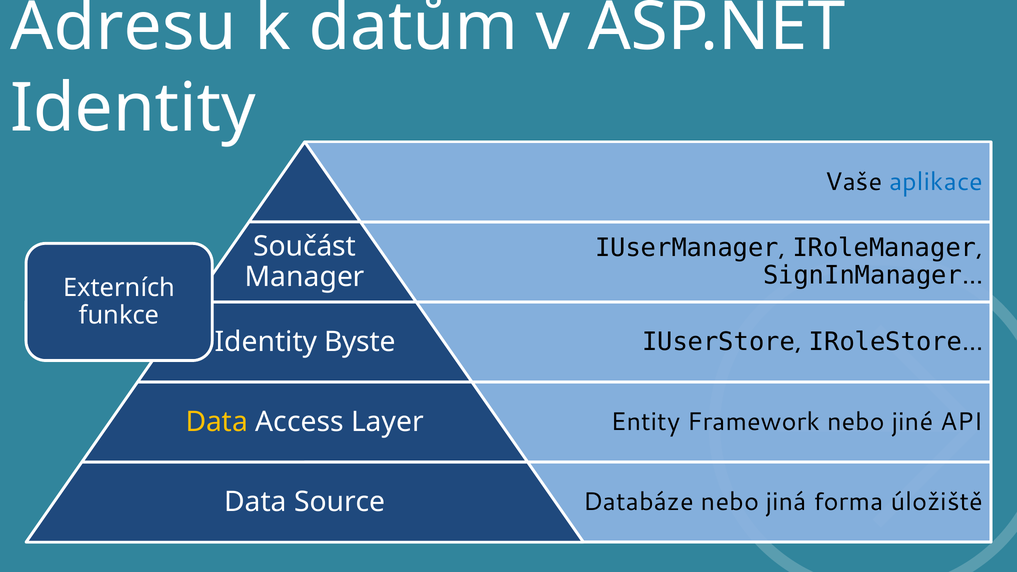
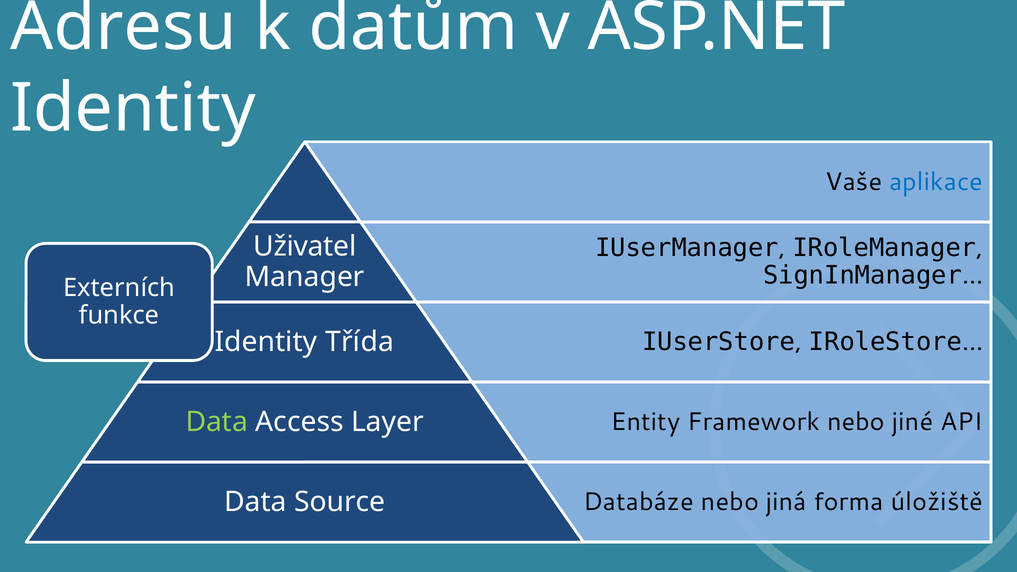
Součást: Součást -> Uživatel
Byste: Byste -> Třída
Data at (217, 422) colour: yellow -> light green
